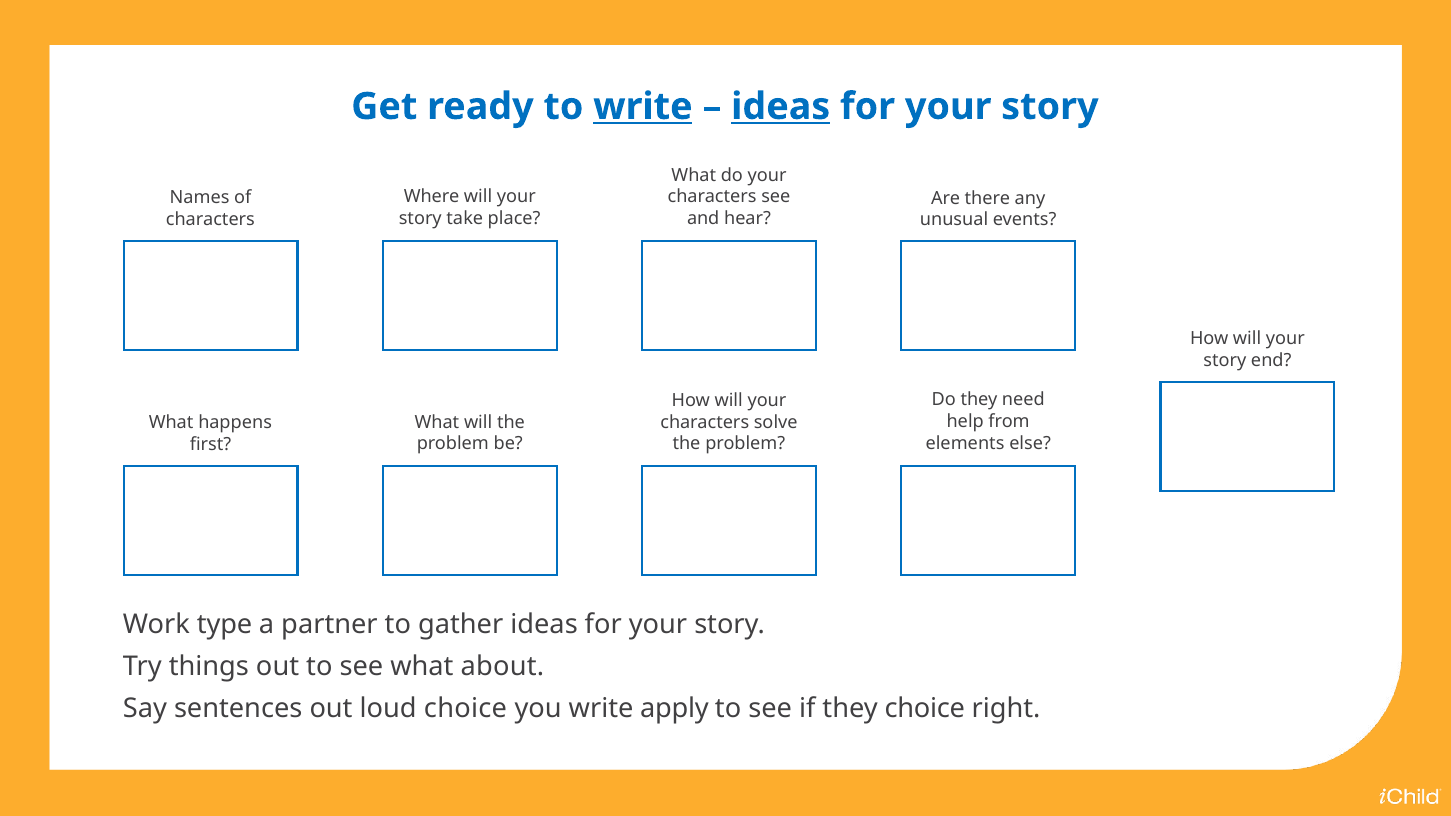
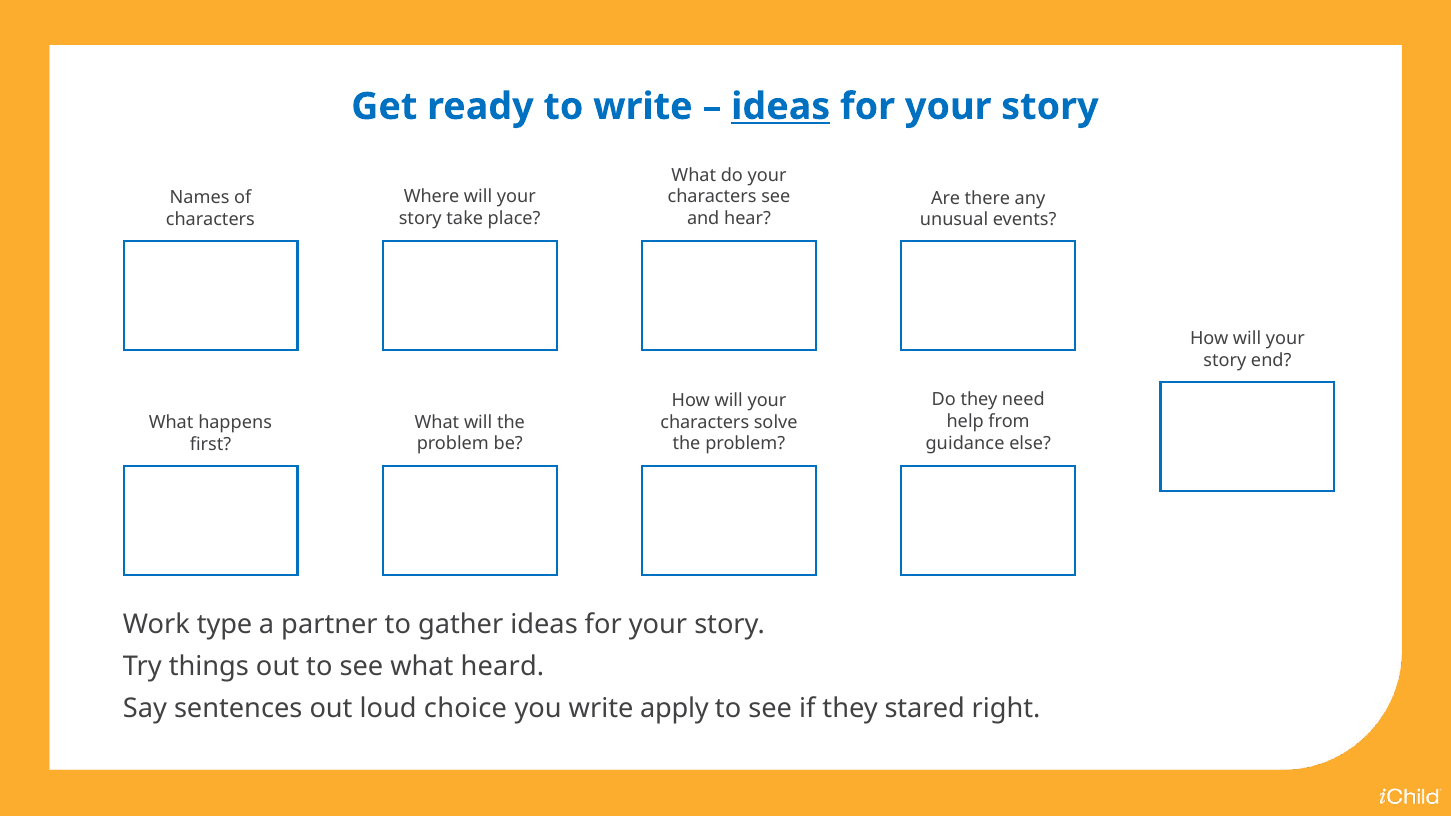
write at (643, 107) underline: present -> none
elements: elements -> guidance
about: about -> heard
they choice: choice -> stared
